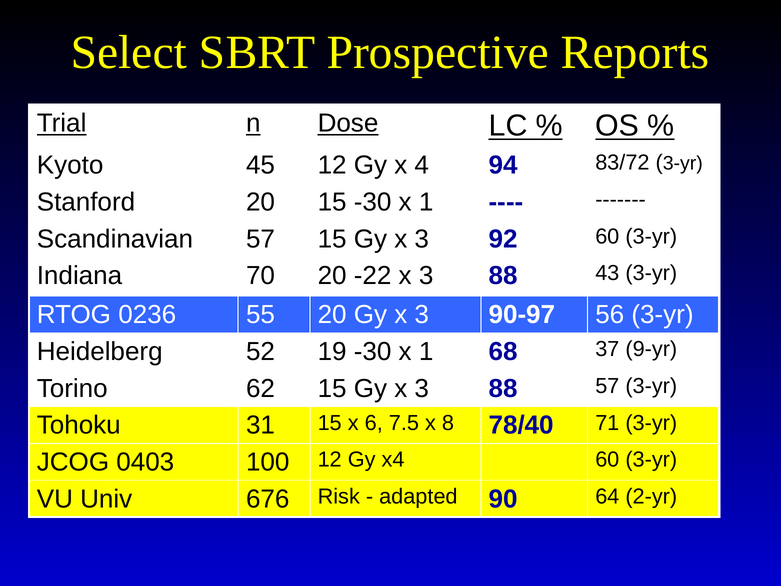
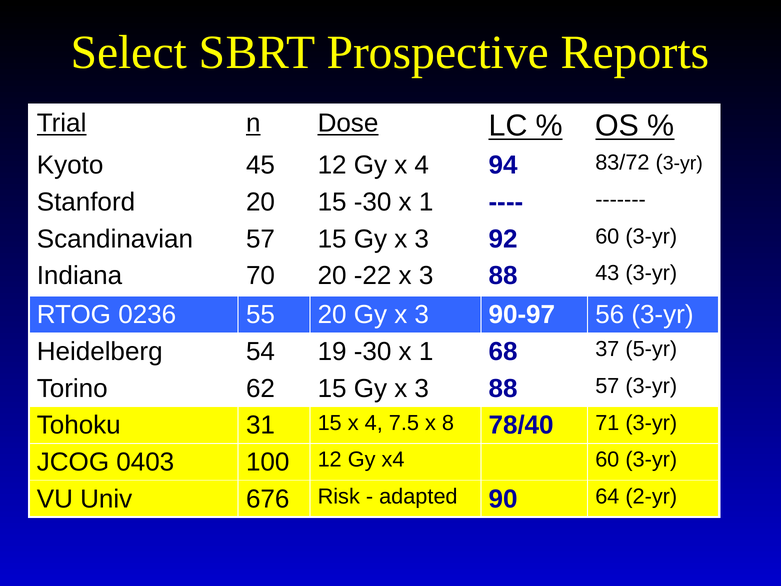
52: 52 -> 54
9-yr: 9-yr -> 5-yr
15 x 6: 6 -> 4
